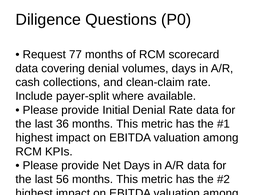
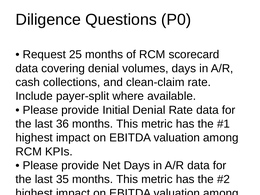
77: 77 -> 25
56: 56 -> 35
